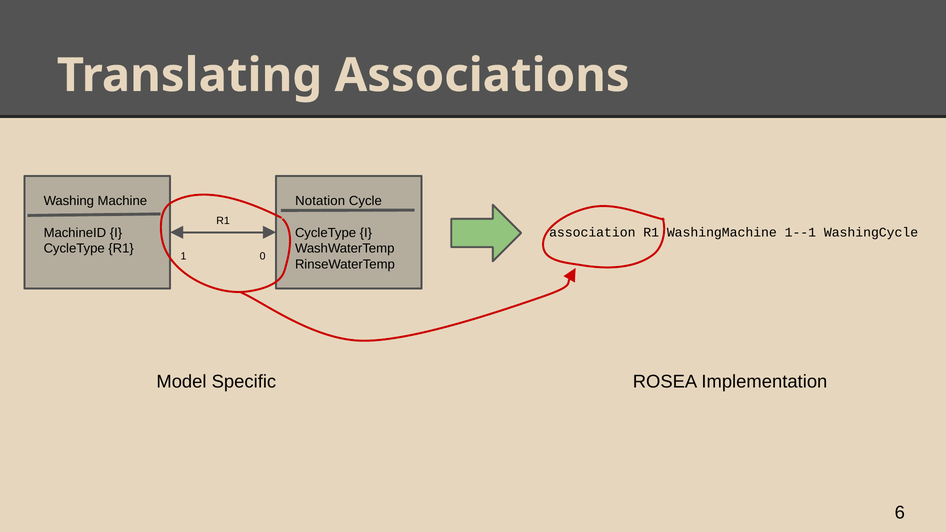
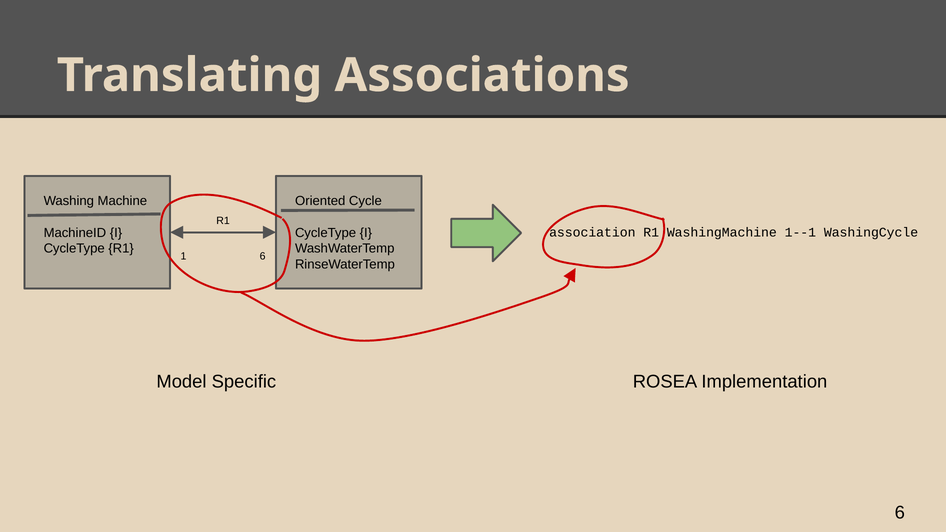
Notation: Notation -> Oriented
1 0: 0 -> 6
